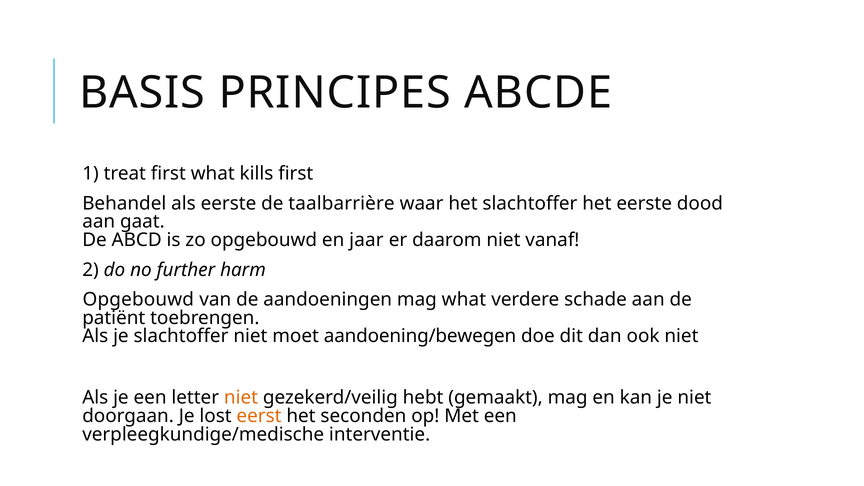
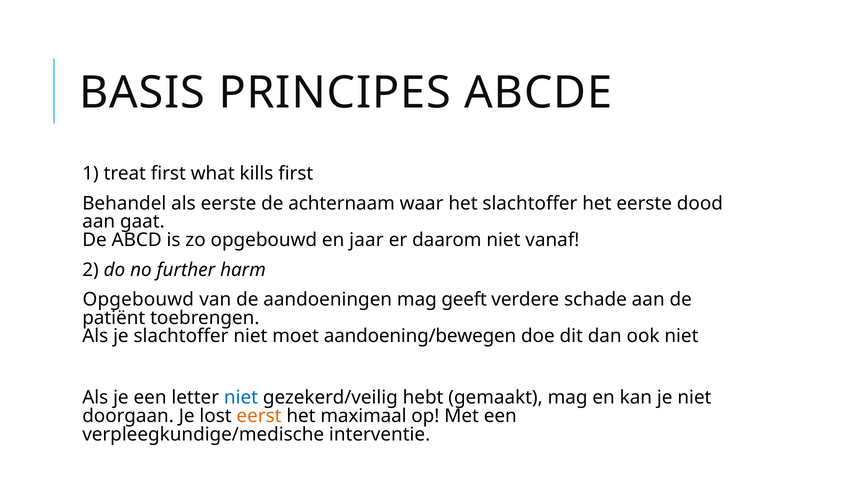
taalbarrière: taalbarrière -> achternaam
mag what: what -> geeft
niet at (241, 398) colour: orange -> blue
seconden: seconden -> maximaal
